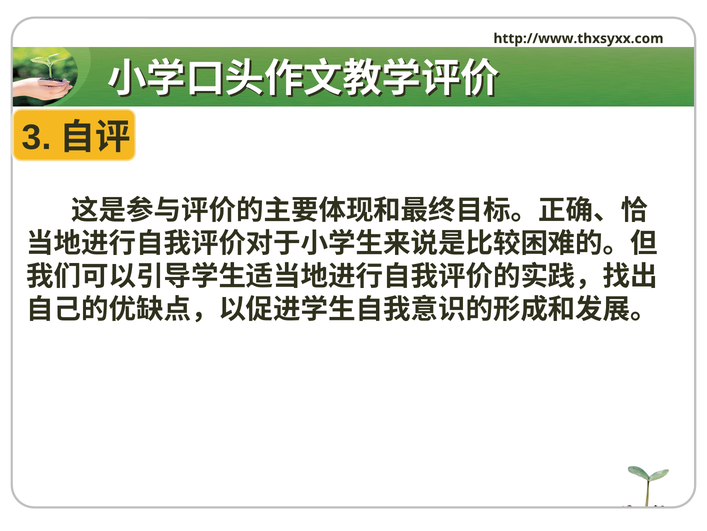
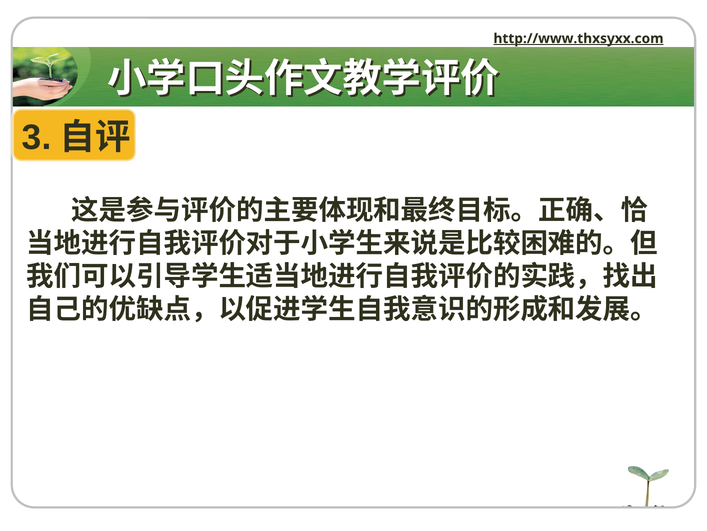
http://www.thxsyxx.com underline: none -> present
